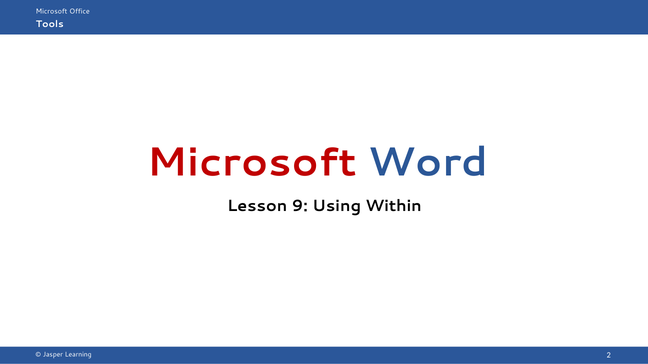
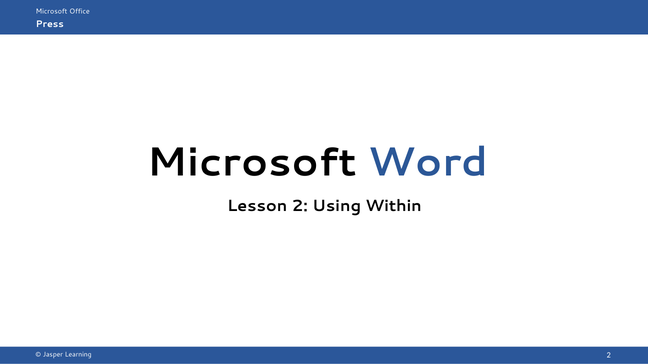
Tools: Tools -> Press
Microsoft at (252, 163) colour: red -> black
Lesson 9: 9 -> 2
